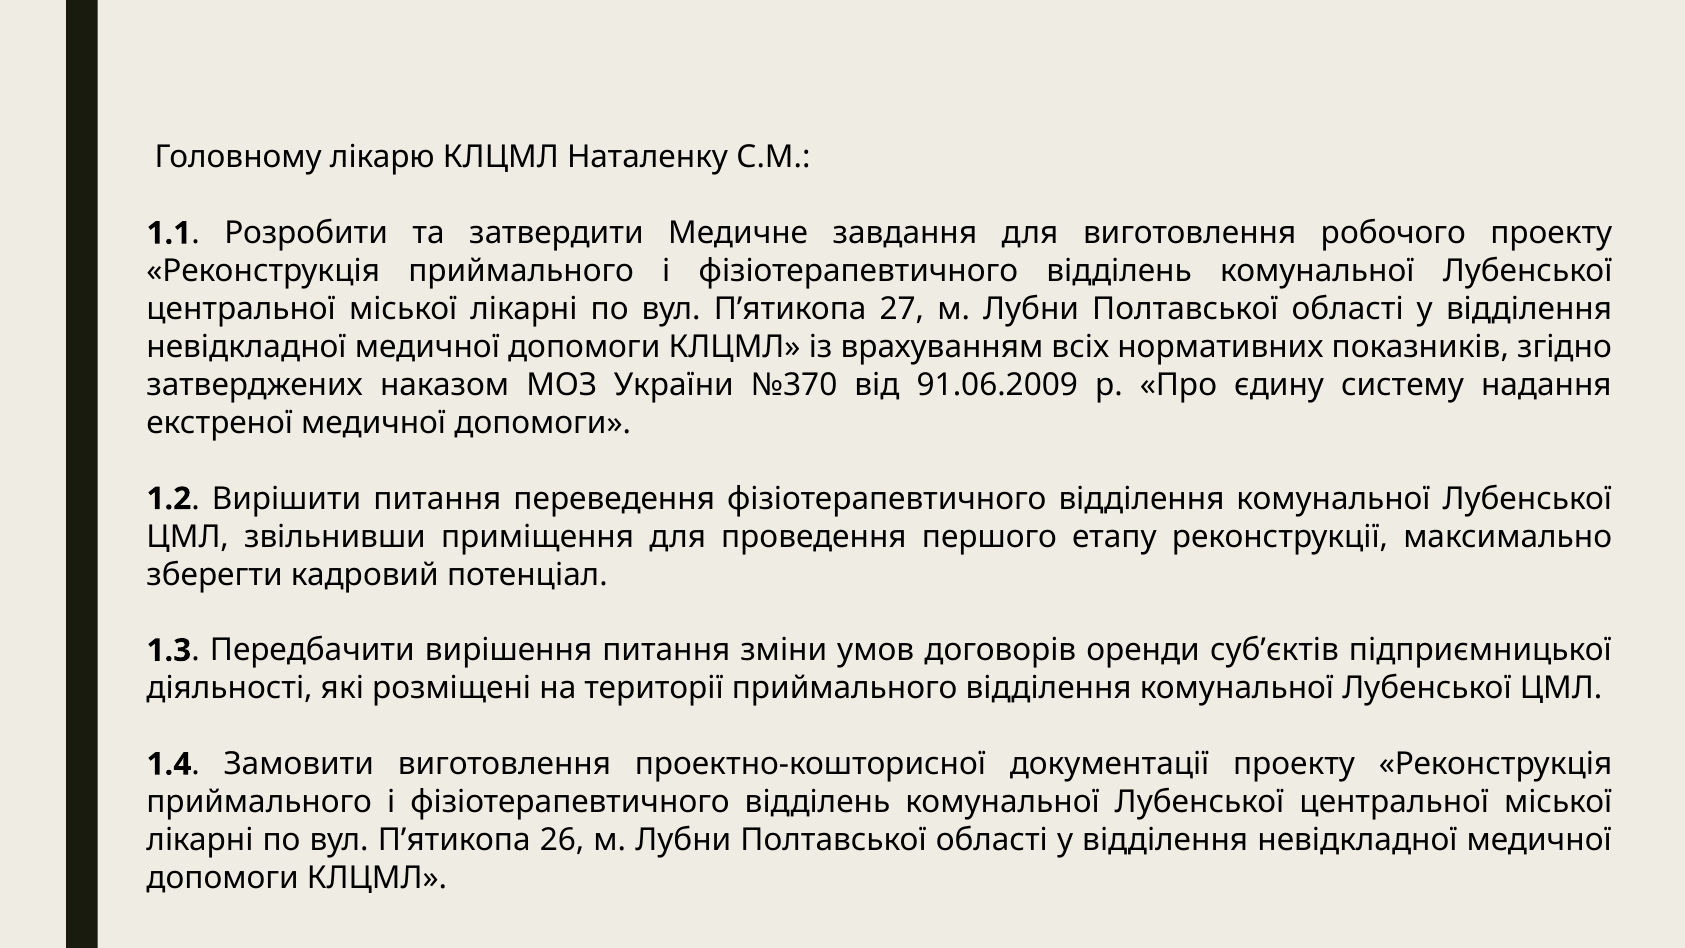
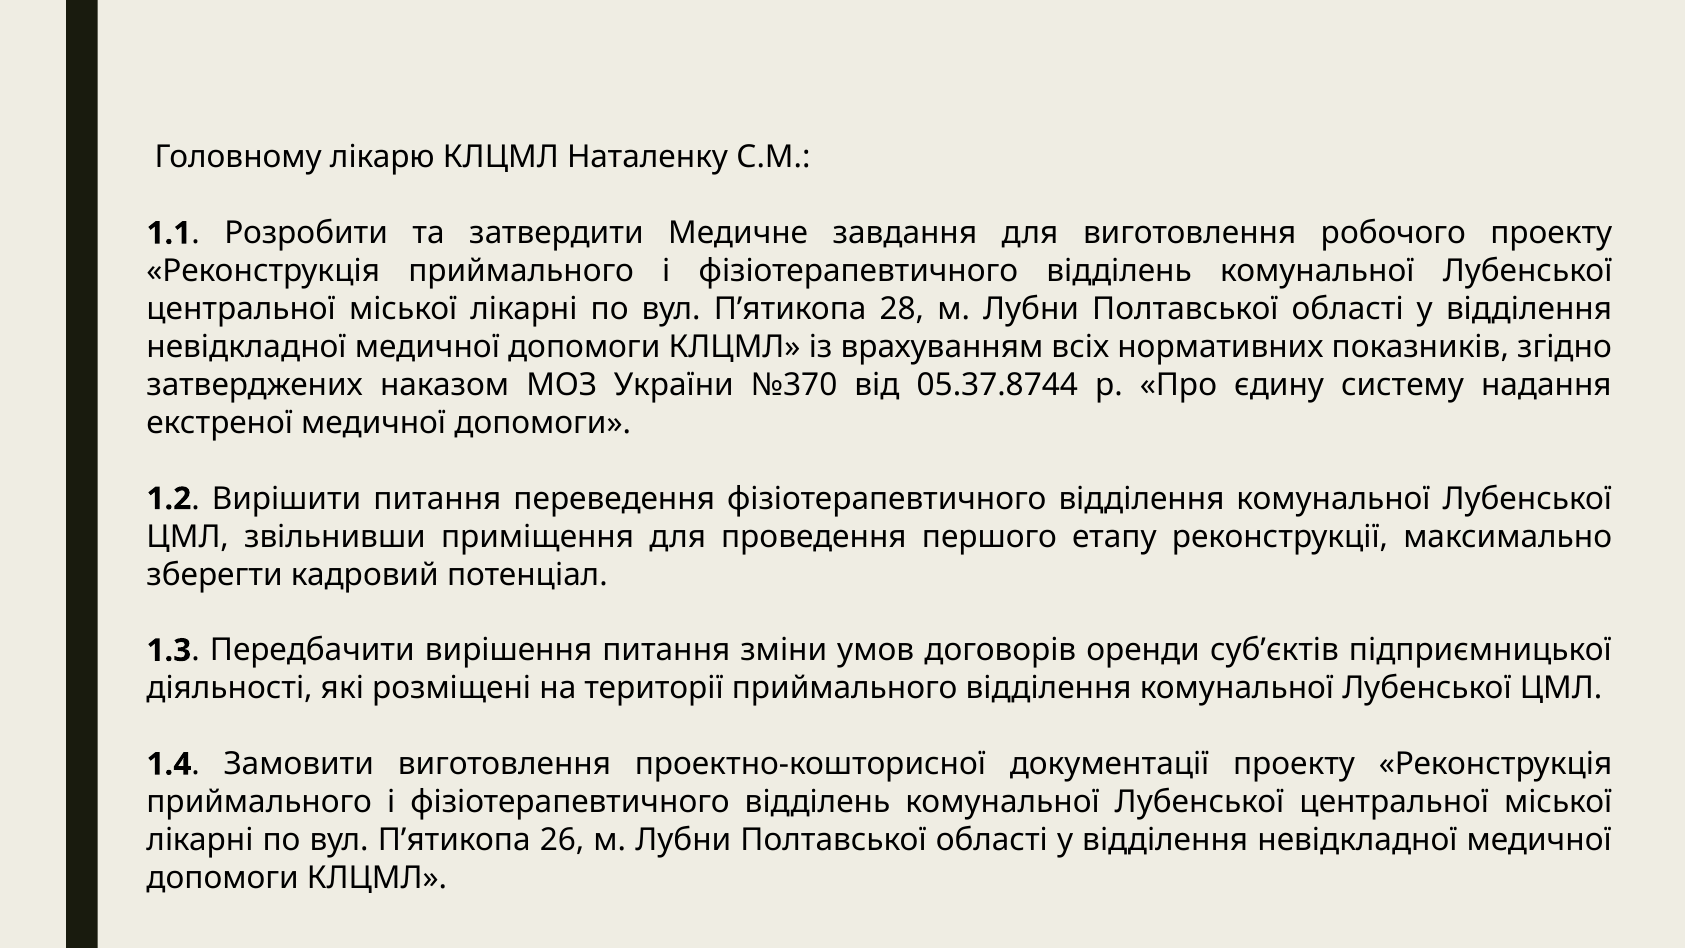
27: 27 -> 28
91.06.2009: 91.06.2009 -> 05.37.8744
